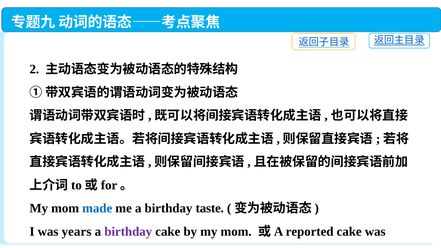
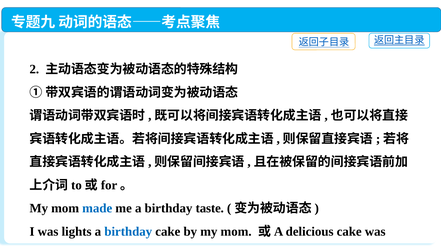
years: years -> lights
birthday at (128, 232) colour: purple -> blue
reported: reported -> delicious
